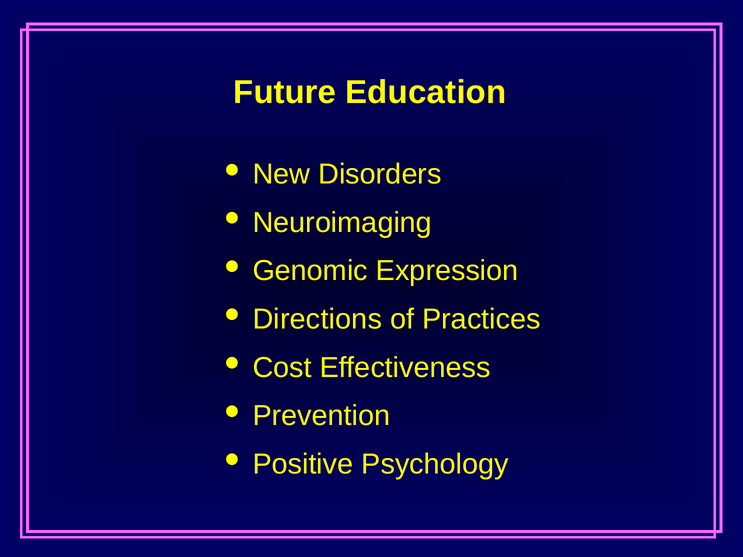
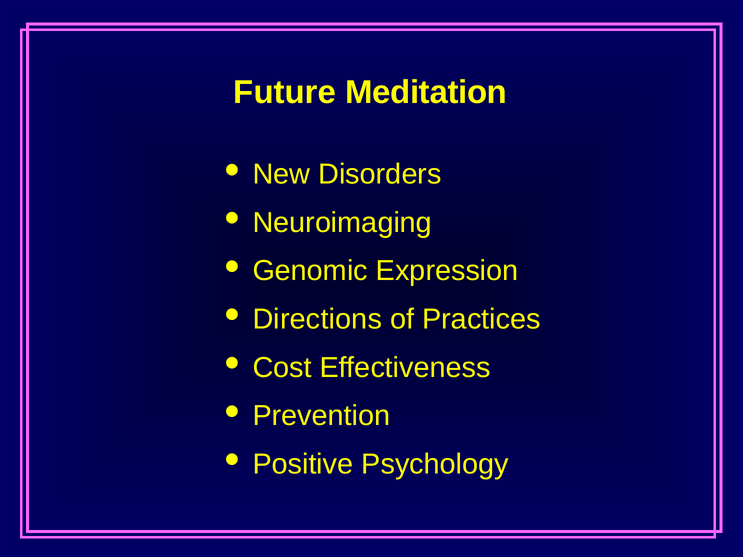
Education: Education -> Meditation
